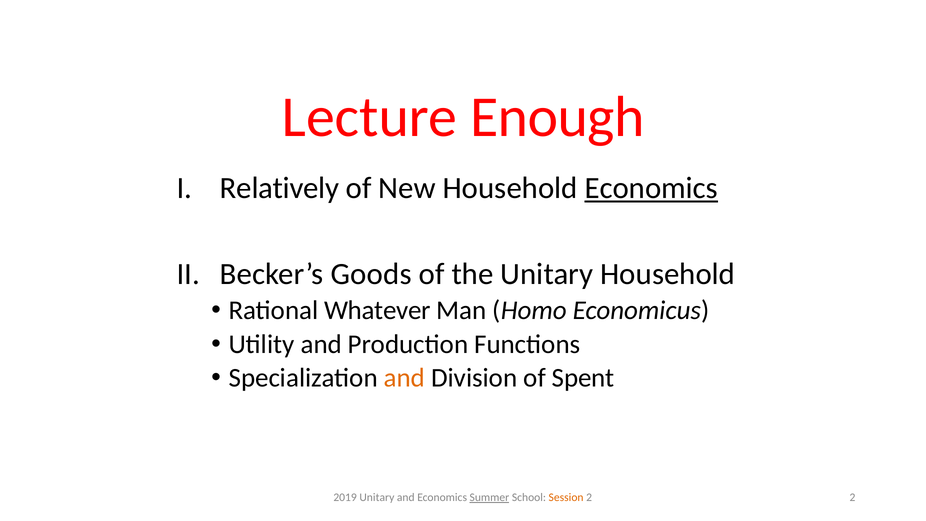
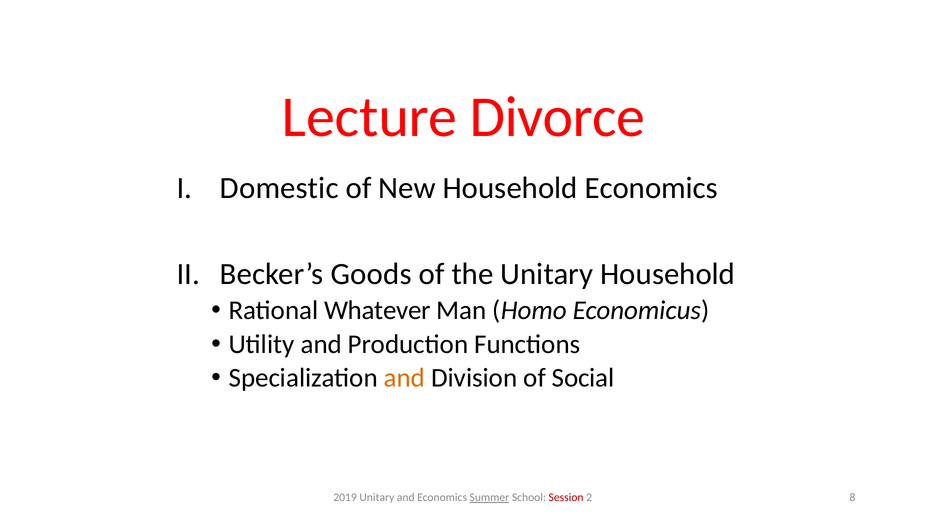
Enough: Enough -> Divorce
Relatively: Relatively -> Domestic
Economics at (651, 188) underline: present -> none
Spent: Spent -> Social
Session colour: orange -> red
2 2: 2 -> 8
